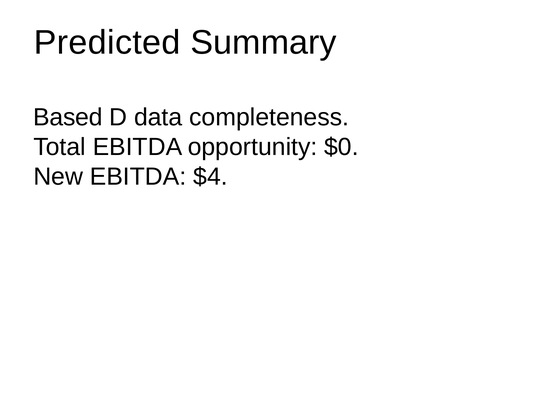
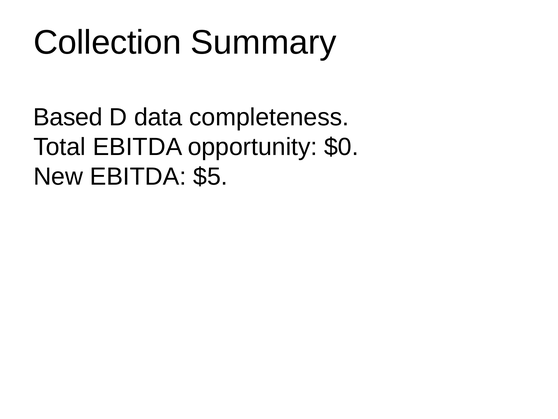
Predicted: Predicted -> Collection
$4: $4 -> $5
